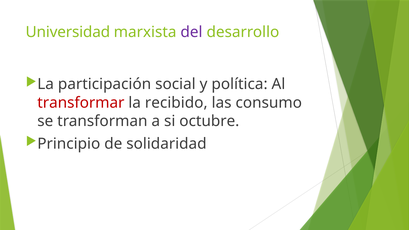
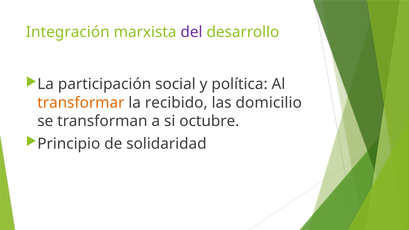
Universidad: Universidad -> Integración
transformar colour: red -> orange
consumo: consumo -> domicilio
